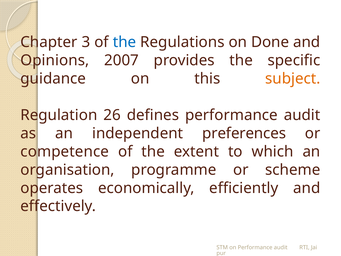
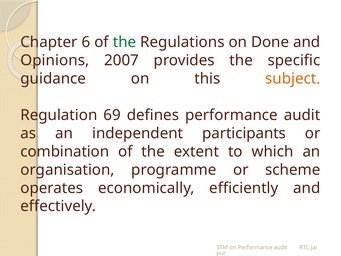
3: 3 -> 6
the at (124, 42) colour: blue -> green
26: 26 -> 69
preferences: preferences -> participants
competence: competence -> combination
